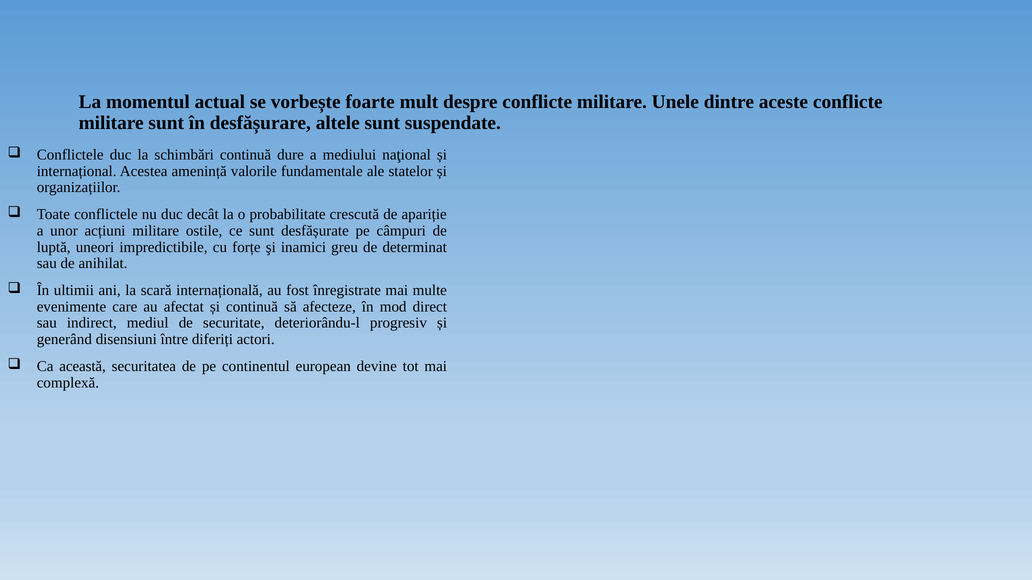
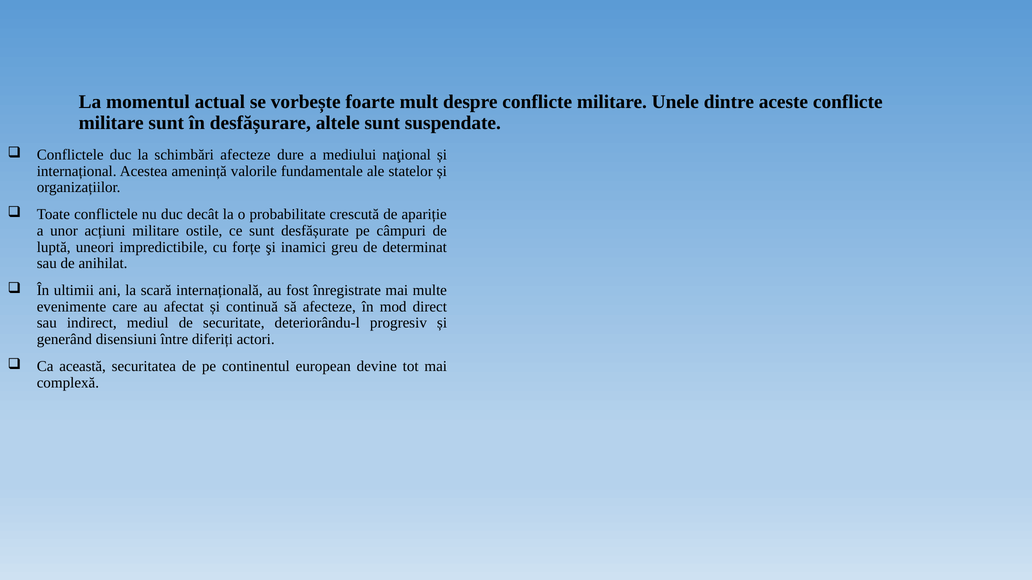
schimbări continuă: continuă -> afecteze
